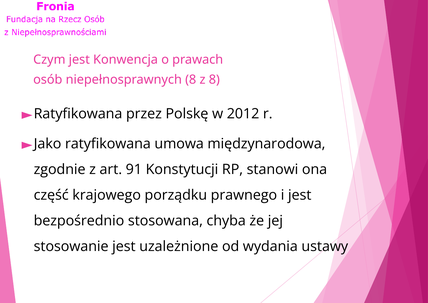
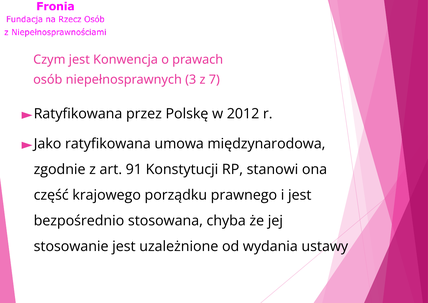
niepełnosprawnych 8: 8 -> 3
z 8: 8 -> 7
